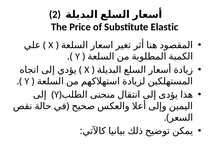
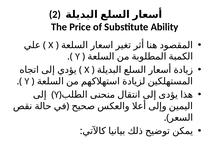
Elastic: Elastic -> Ability
